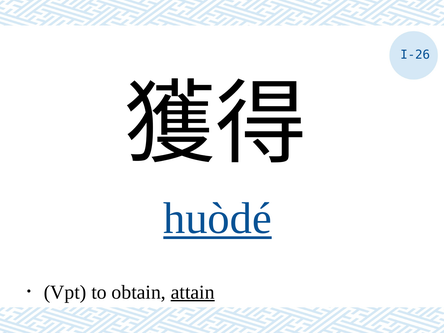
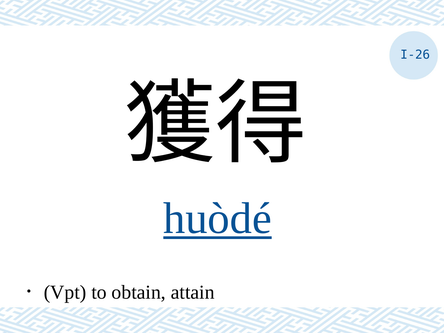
attain underline: present -> none
